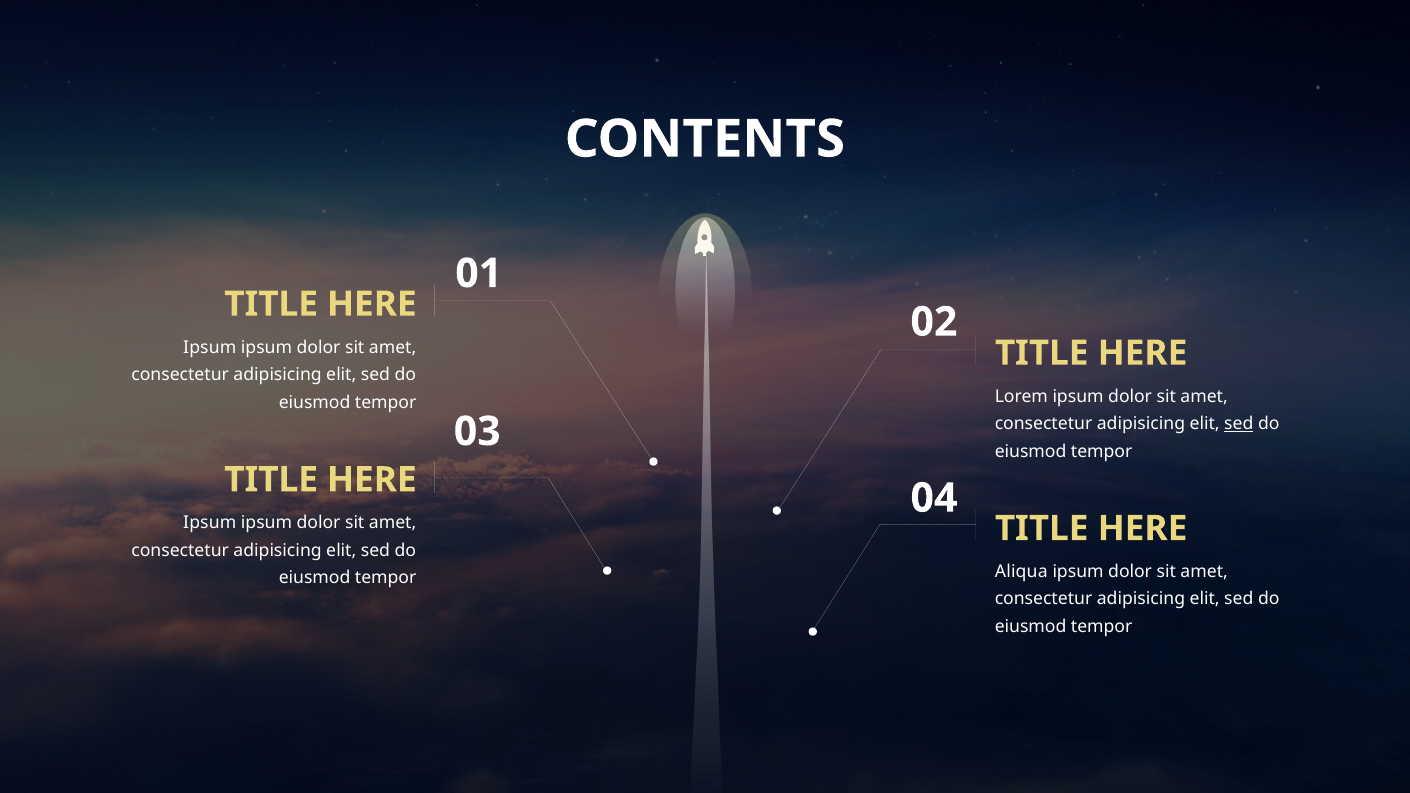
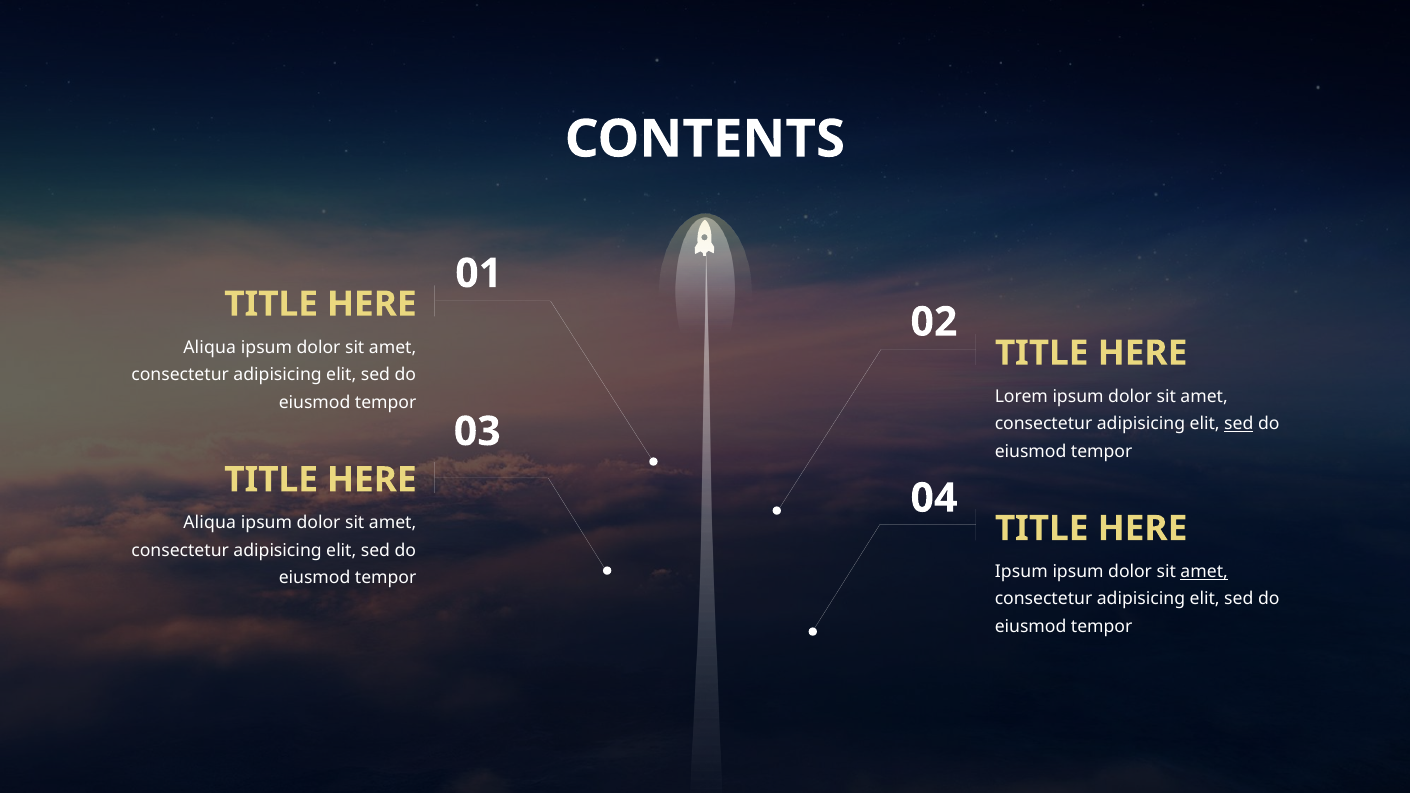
Ipsum at (210, 347): Ipsum -> Aliqua
Ipsum at (210, 523): Ipsum -> Aliqua
Aliqua at (1021, 572): Aliqua -> Ipsum
amet at (1204, 572) underline: none -> present
